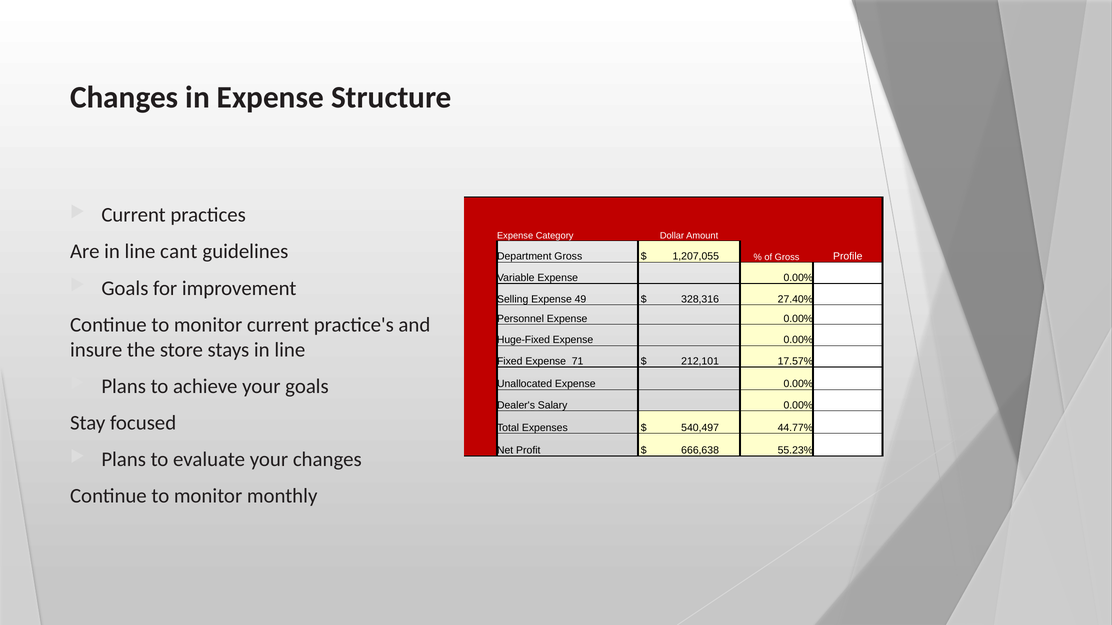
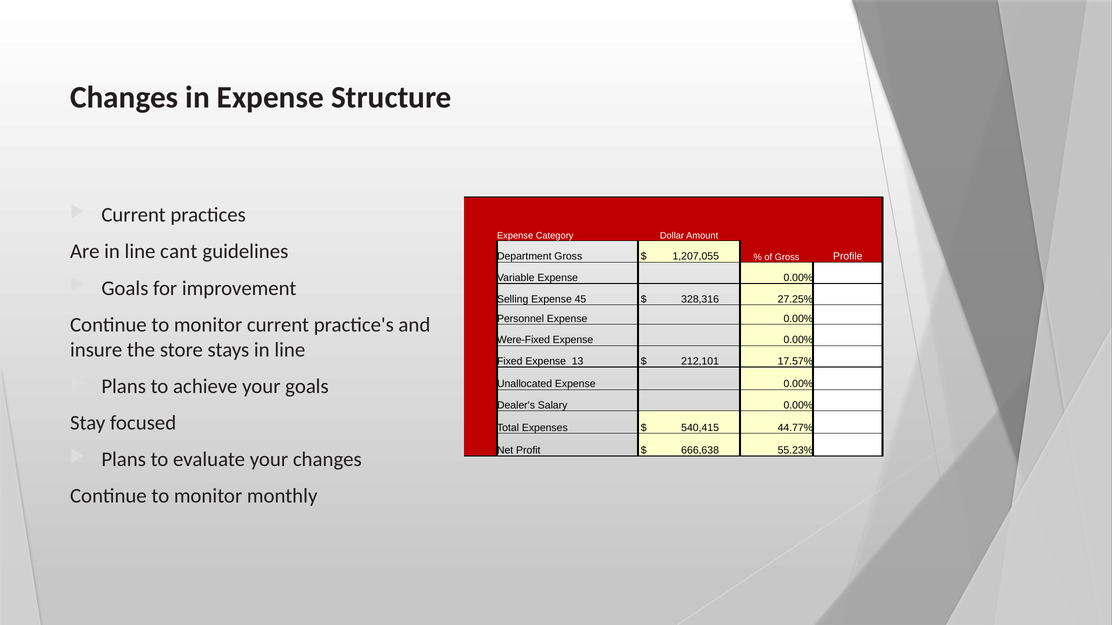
49: 49 -> 45
27.40%: 27.40% -> 27.25%
Huge-Fixed: Huge-Fixed -> Were-Fixed
71: 71 -> 13
540,497: 540,497 -> 540,415
